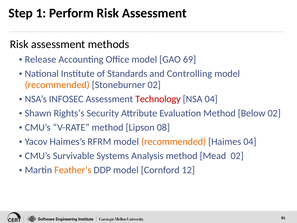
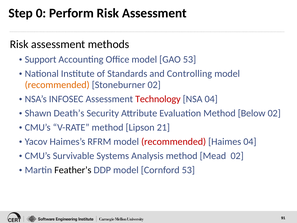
1: 1 -> 0
Release: Release -> Support
GAO 69: 69 -> 53
Rights’s: Rights’s -> Death’s
08: 08 -> 21
recommended at (174, 142) colour: orange -> red
Feather’s colour: orange -> black
Cornford 12: 12 -> 53
